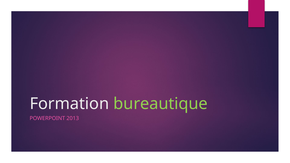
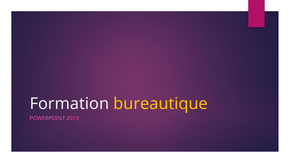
bureautique colour: light green -> yellow
